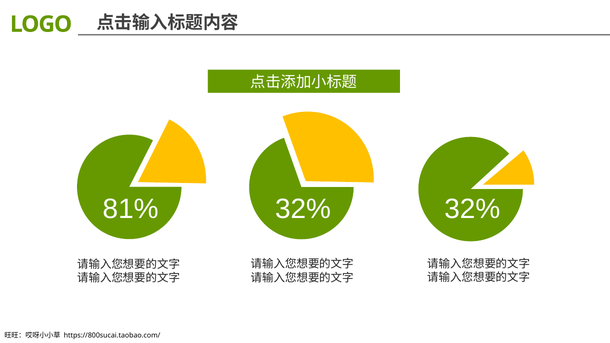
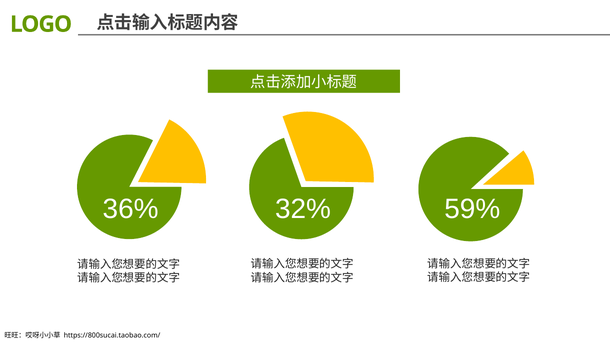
81%: 81% -> 36%
32% 32%: 32% -> 59%
